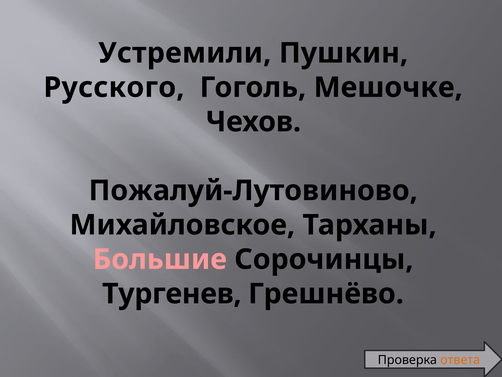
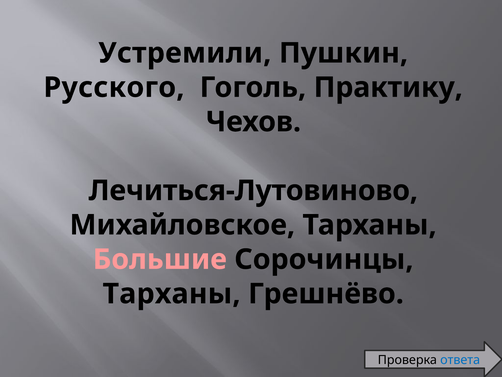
Мешочке: Мешочке -> Практику
Пожалуй-Лутовиново: Пожалуй-Лутовиново -> Лечиться-Лутовиново
Тургенев at (172, 293): Тургенев -> Тарханы
ответа colour: orange -> blue
